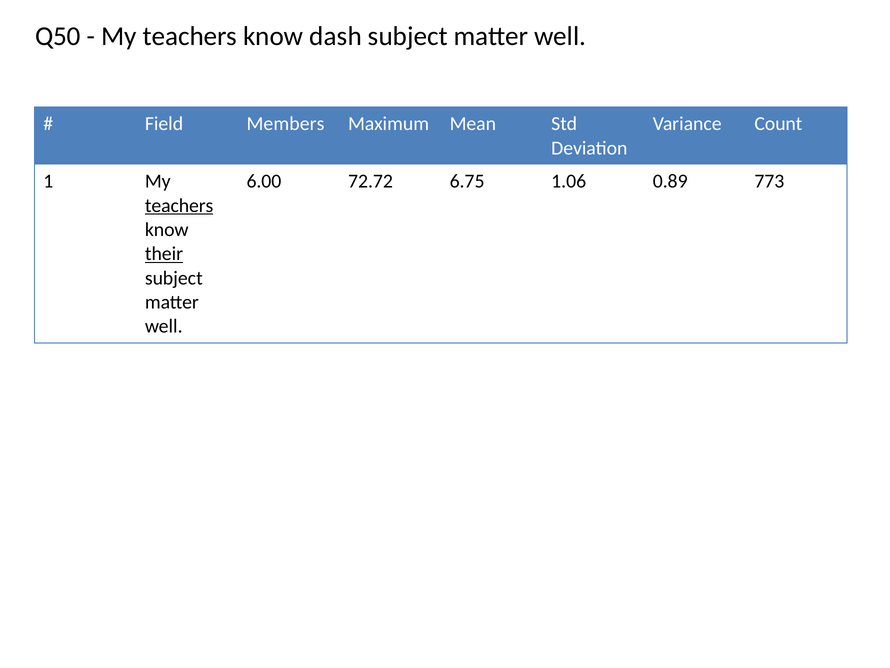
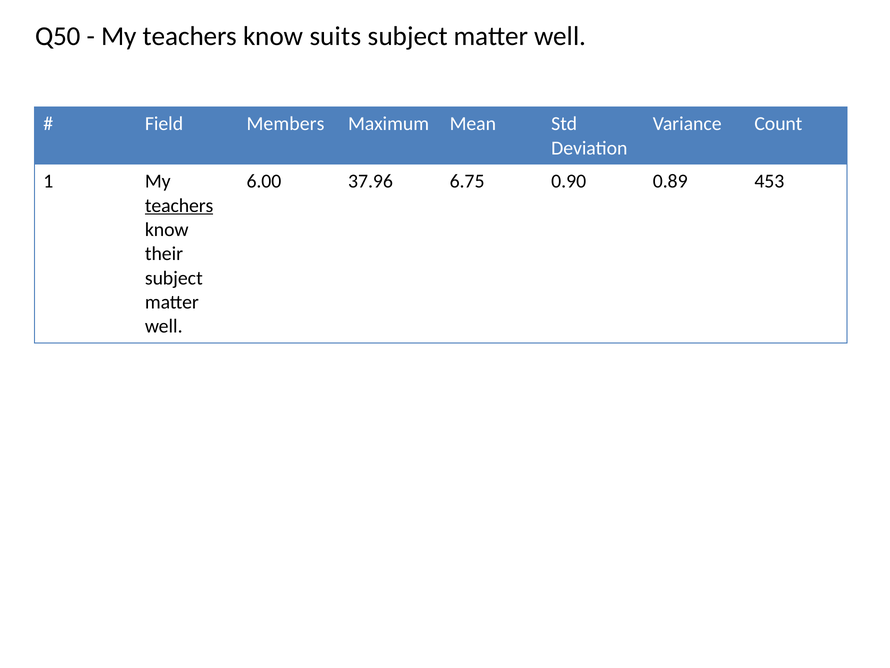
dash: dash -> suits
72.72: 72.72 -> 37.96
1.06: 1.06 -> 0.90
773: 773 -> 453
their underline: present -> none
